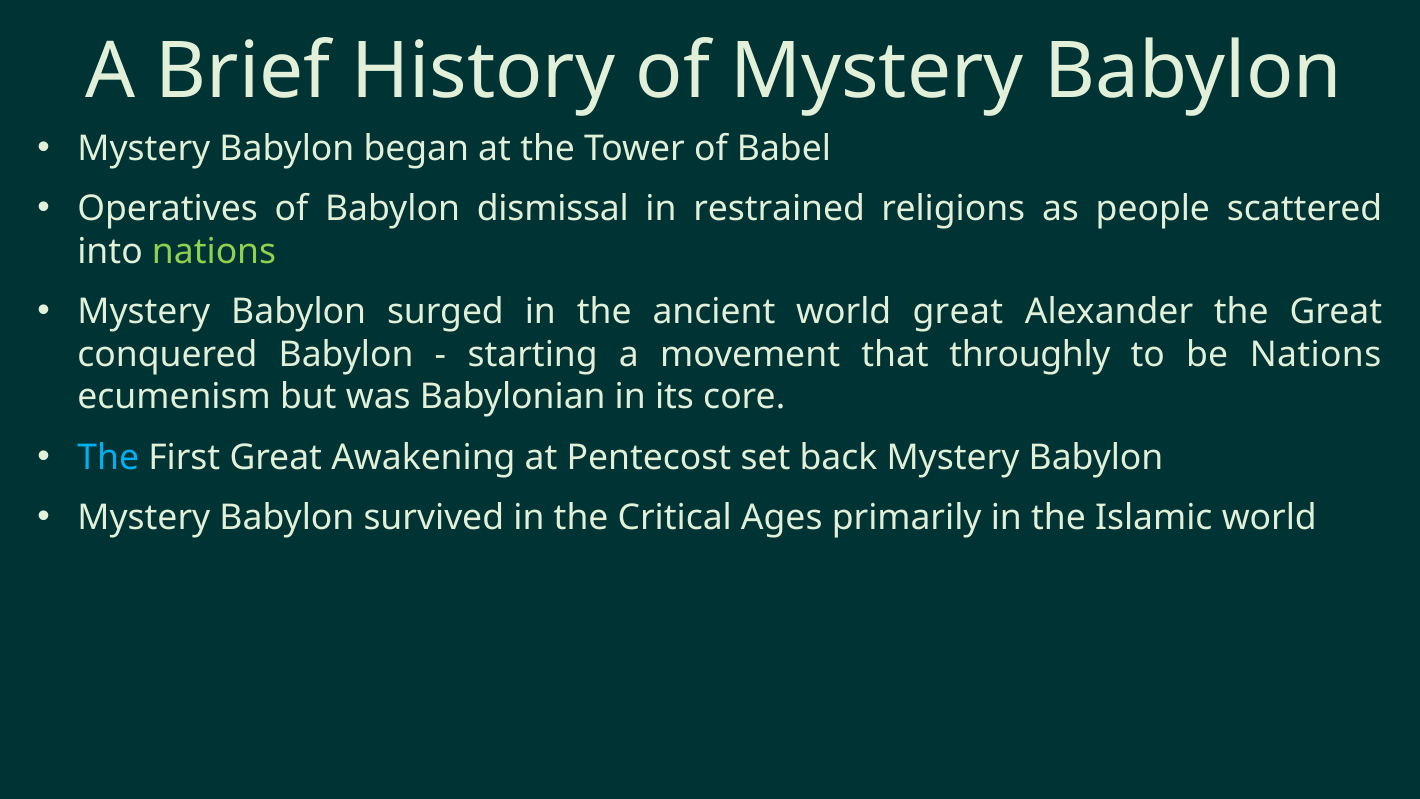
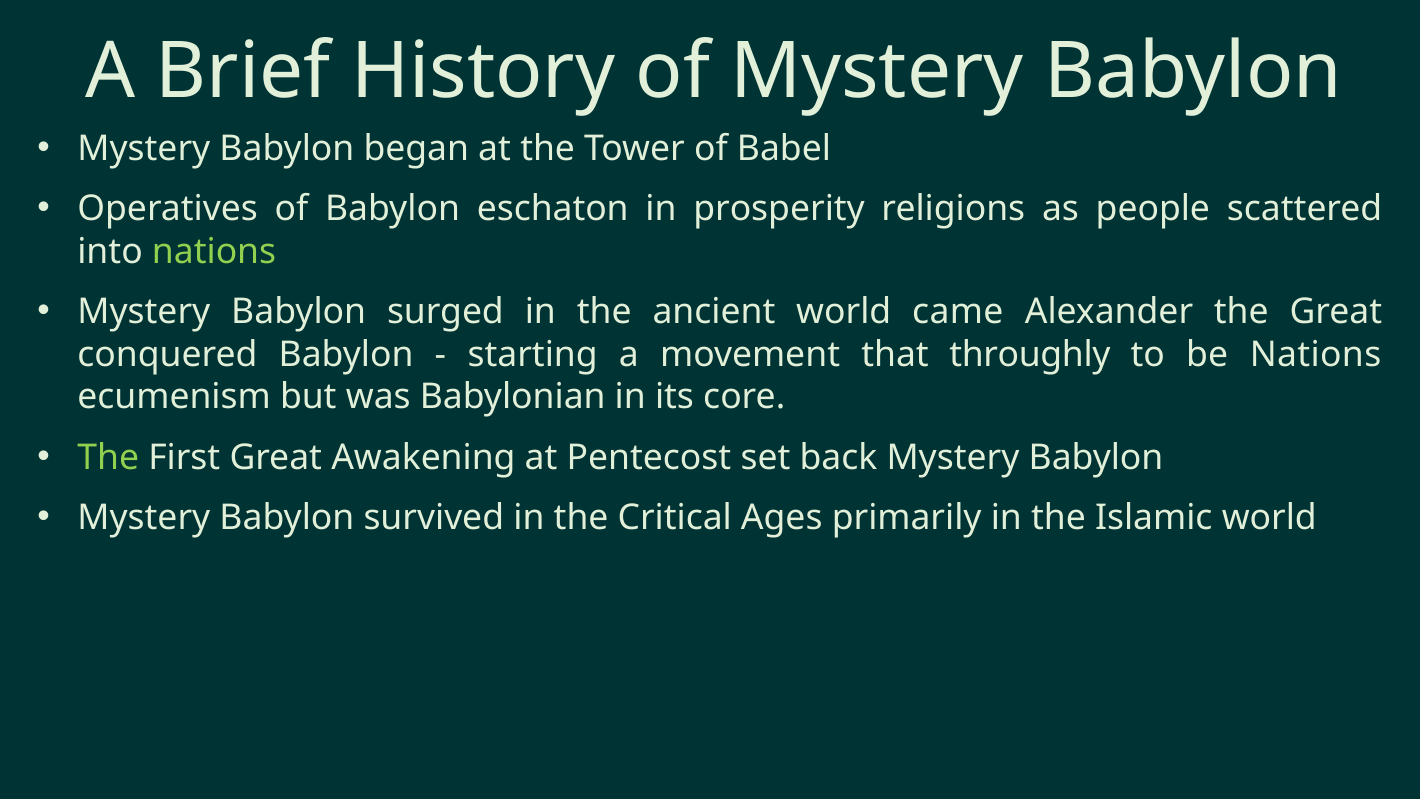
dismissal: dismissal -> eschaton
restrained: restrained -> prosperity
world great: great -> came
The at (108, 457) colour: light blue -> light green
